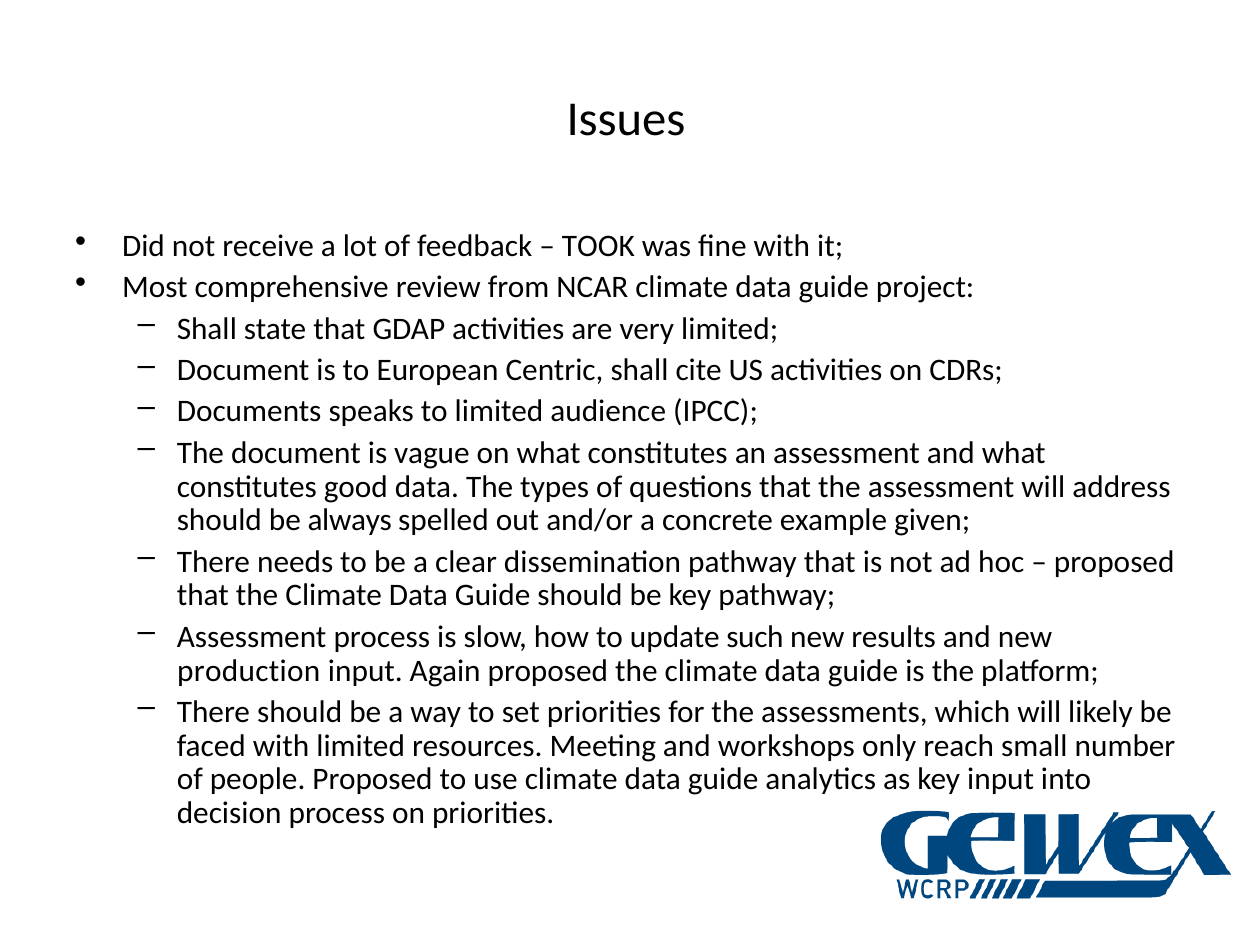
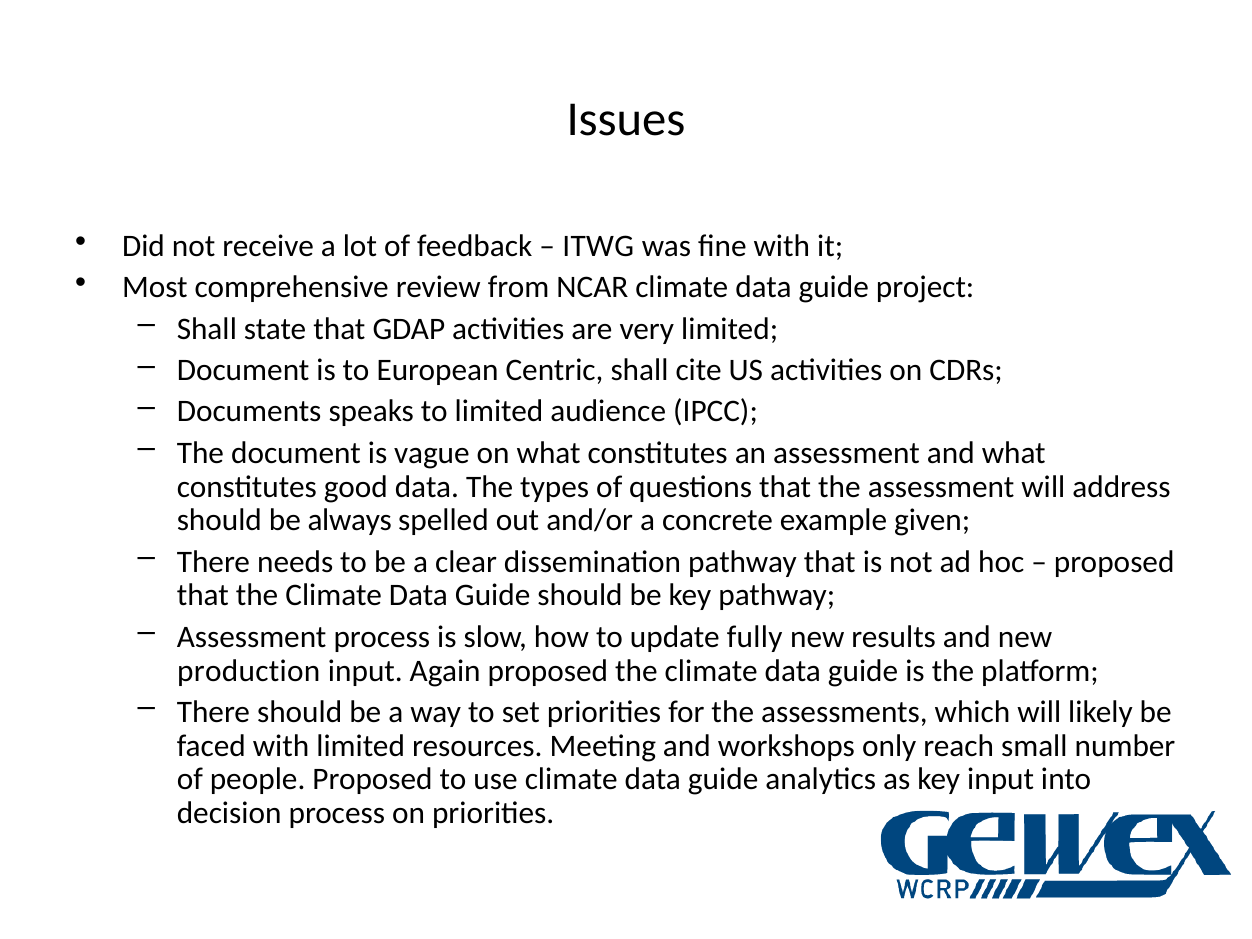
TOOK: TOOK -> ITWG
such: such -> fully
